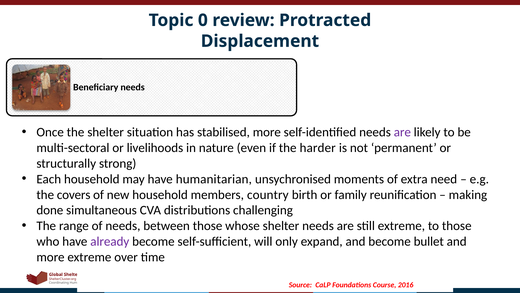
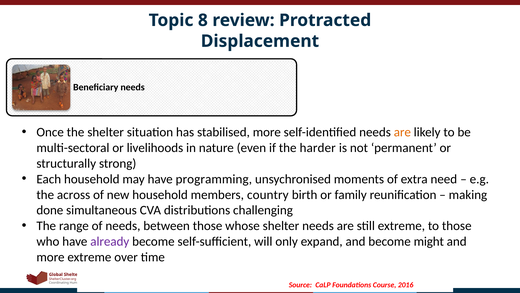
0: 0 -> 8
are at (402, 132) colour: purple -> orange
have humanitarian: humanitarian -> programming
covers: covers -> across
bullet: bullet -> might
